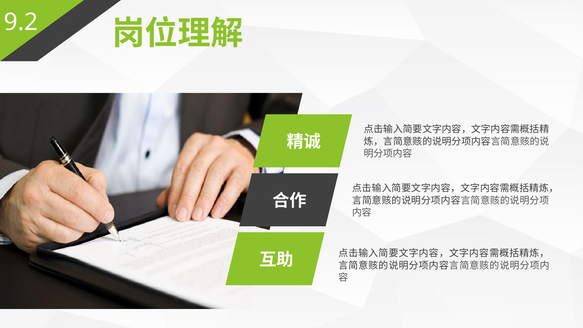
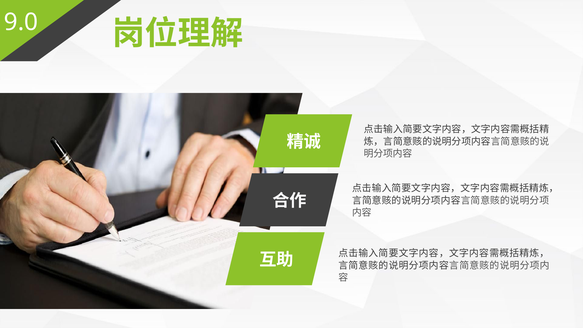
9.2: 9.2 -> 9.0
